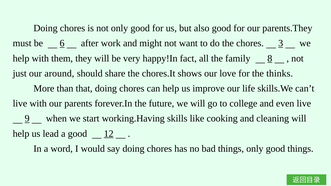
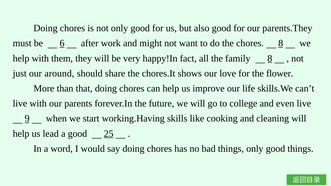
chores 3: 3 -> 8
thinks: thinks -> flower
12: 12 -> 25
